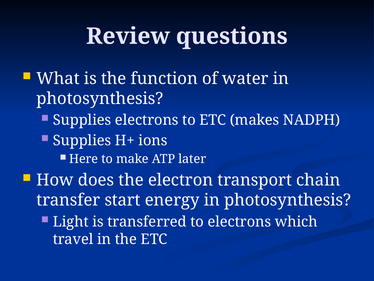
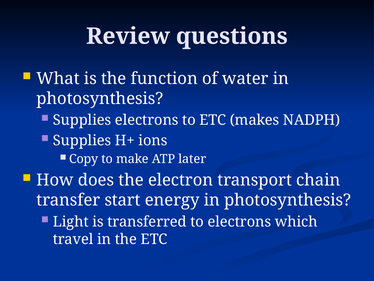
Here: Here -> Copy
